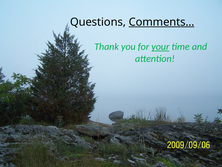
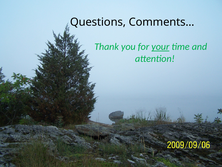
Comments… underline: present -> none
